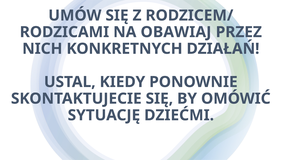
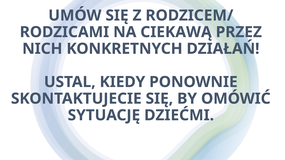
OBAWIAJ: OBAWIAJ -> CIEKAWĄ
